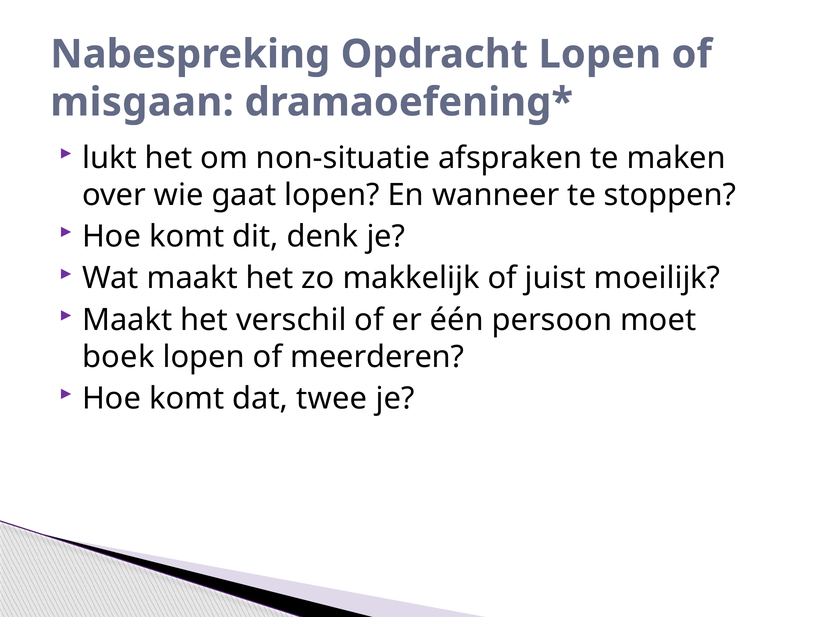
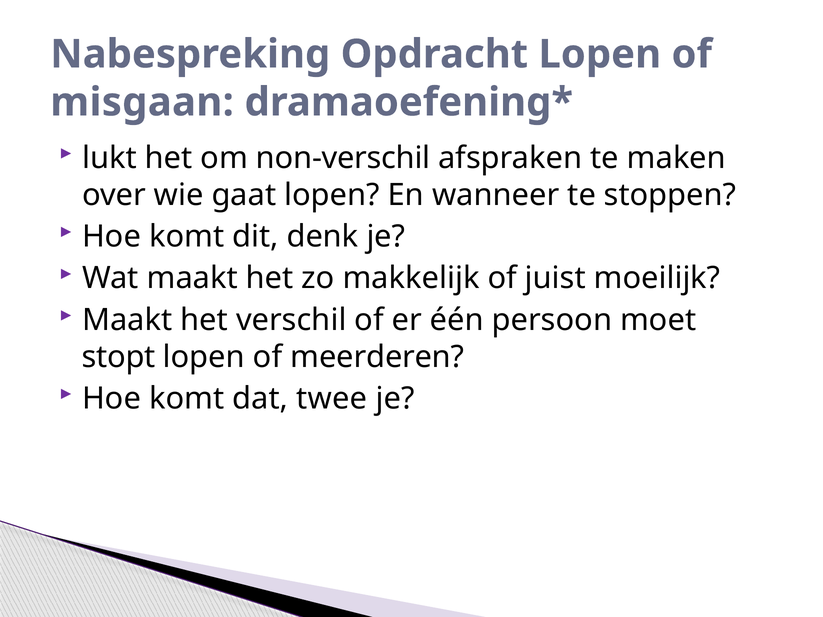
non-situatie: non-situatie -> non-verschil
boek: boek -> stopt
